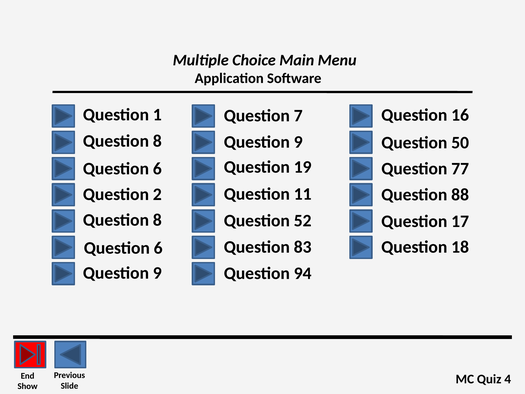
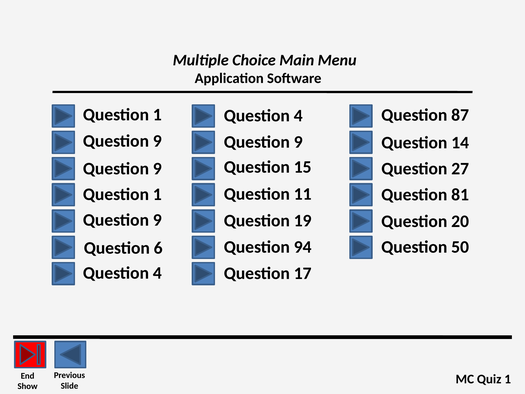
16: 16 -> 87
7 at (298, 116): 7 -> 4
8 at (157, 141): 8 -> 9
50: 50 -> 14
19: 19 -> 15
6 at (157, 168): 6 -> 9
77: 77 -> 27
2 at (157, 194): 2 -> 1
88: 88 -> 81
8 at (157, 220): 8 -> 9
52: 52 -> 19
17: 17 -> 20
83: 83 -> 94
18: 18 -> 50
9 at (157, 273): 9 -> 4
94: 94 -> 17
Quiz 4: 4 -> 1
